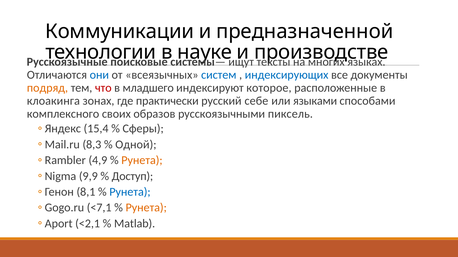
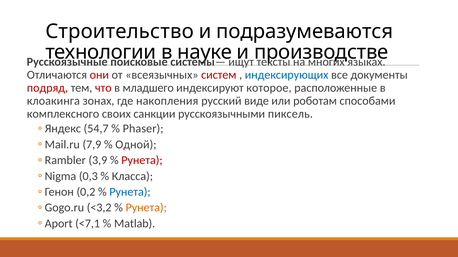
Коммуникации: Коммуникации -> Строительство
предназначенной: предназначенной -> подразумеваются
они colour: blue -> red
систем colour: blue -> red
подряд colour: orange -> red
практически: практически -> накопления
себе: себе -> виде
языками: языками -> роботам
образов: образов -> санкции
15,4: 15,4 -> 54,7
Сферы: Сферы -> Phaser
8,3: 8,3 -> 7,9
4,9: 4,9 -> 3,9
Рунета at (142, 161) colour: orange -> red
9,9: 9,9 -> 0,3
Доступ: Доступ -> Класса
8,1: 8,1 -> 0,2
<7,1: <7,1 -> <3,2
<2,1: <2,1 -> <7,1
